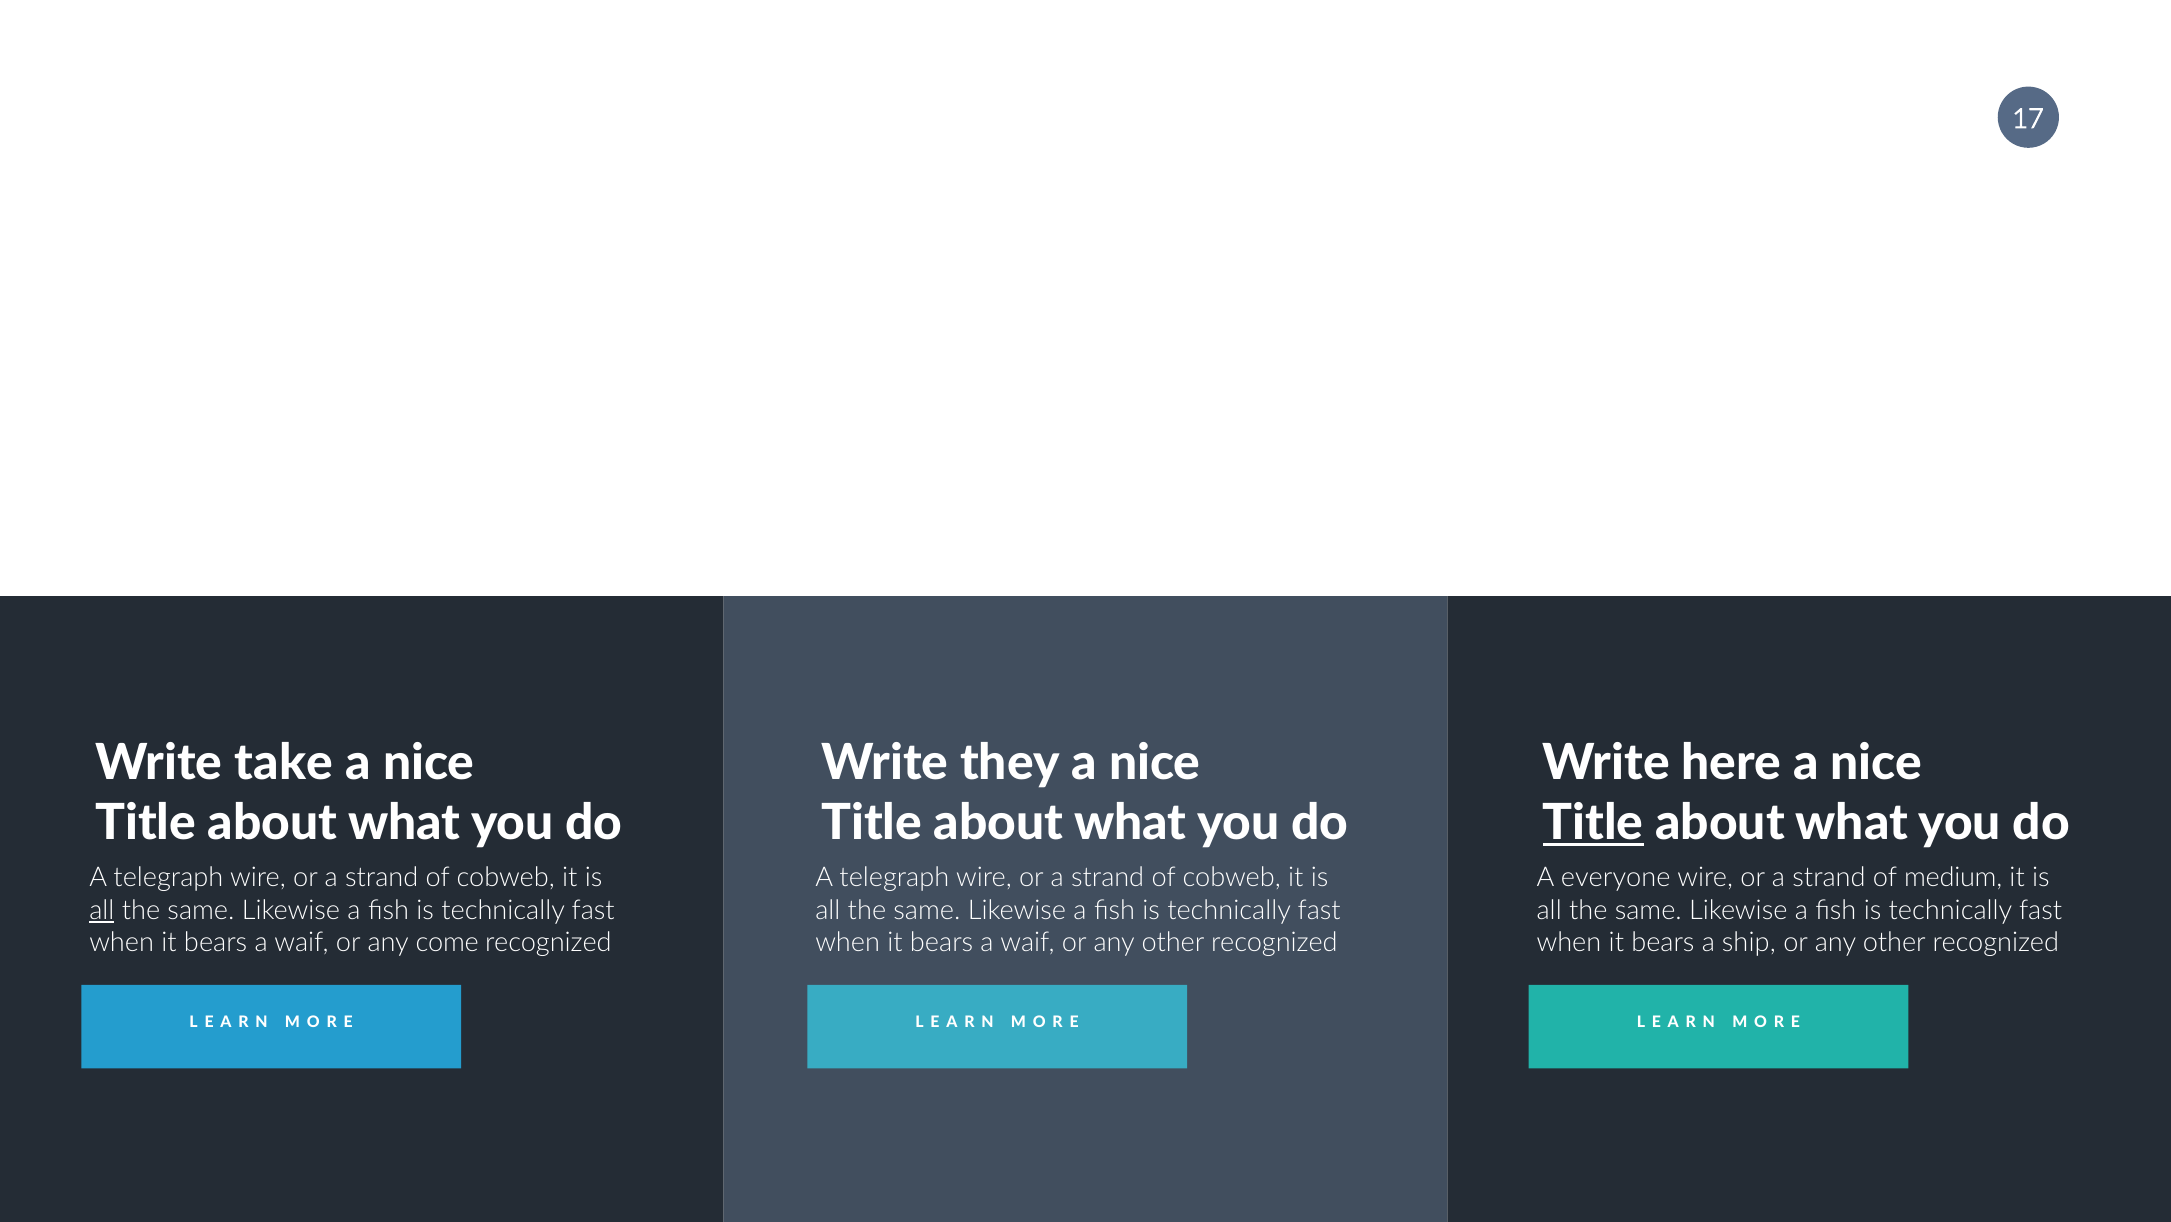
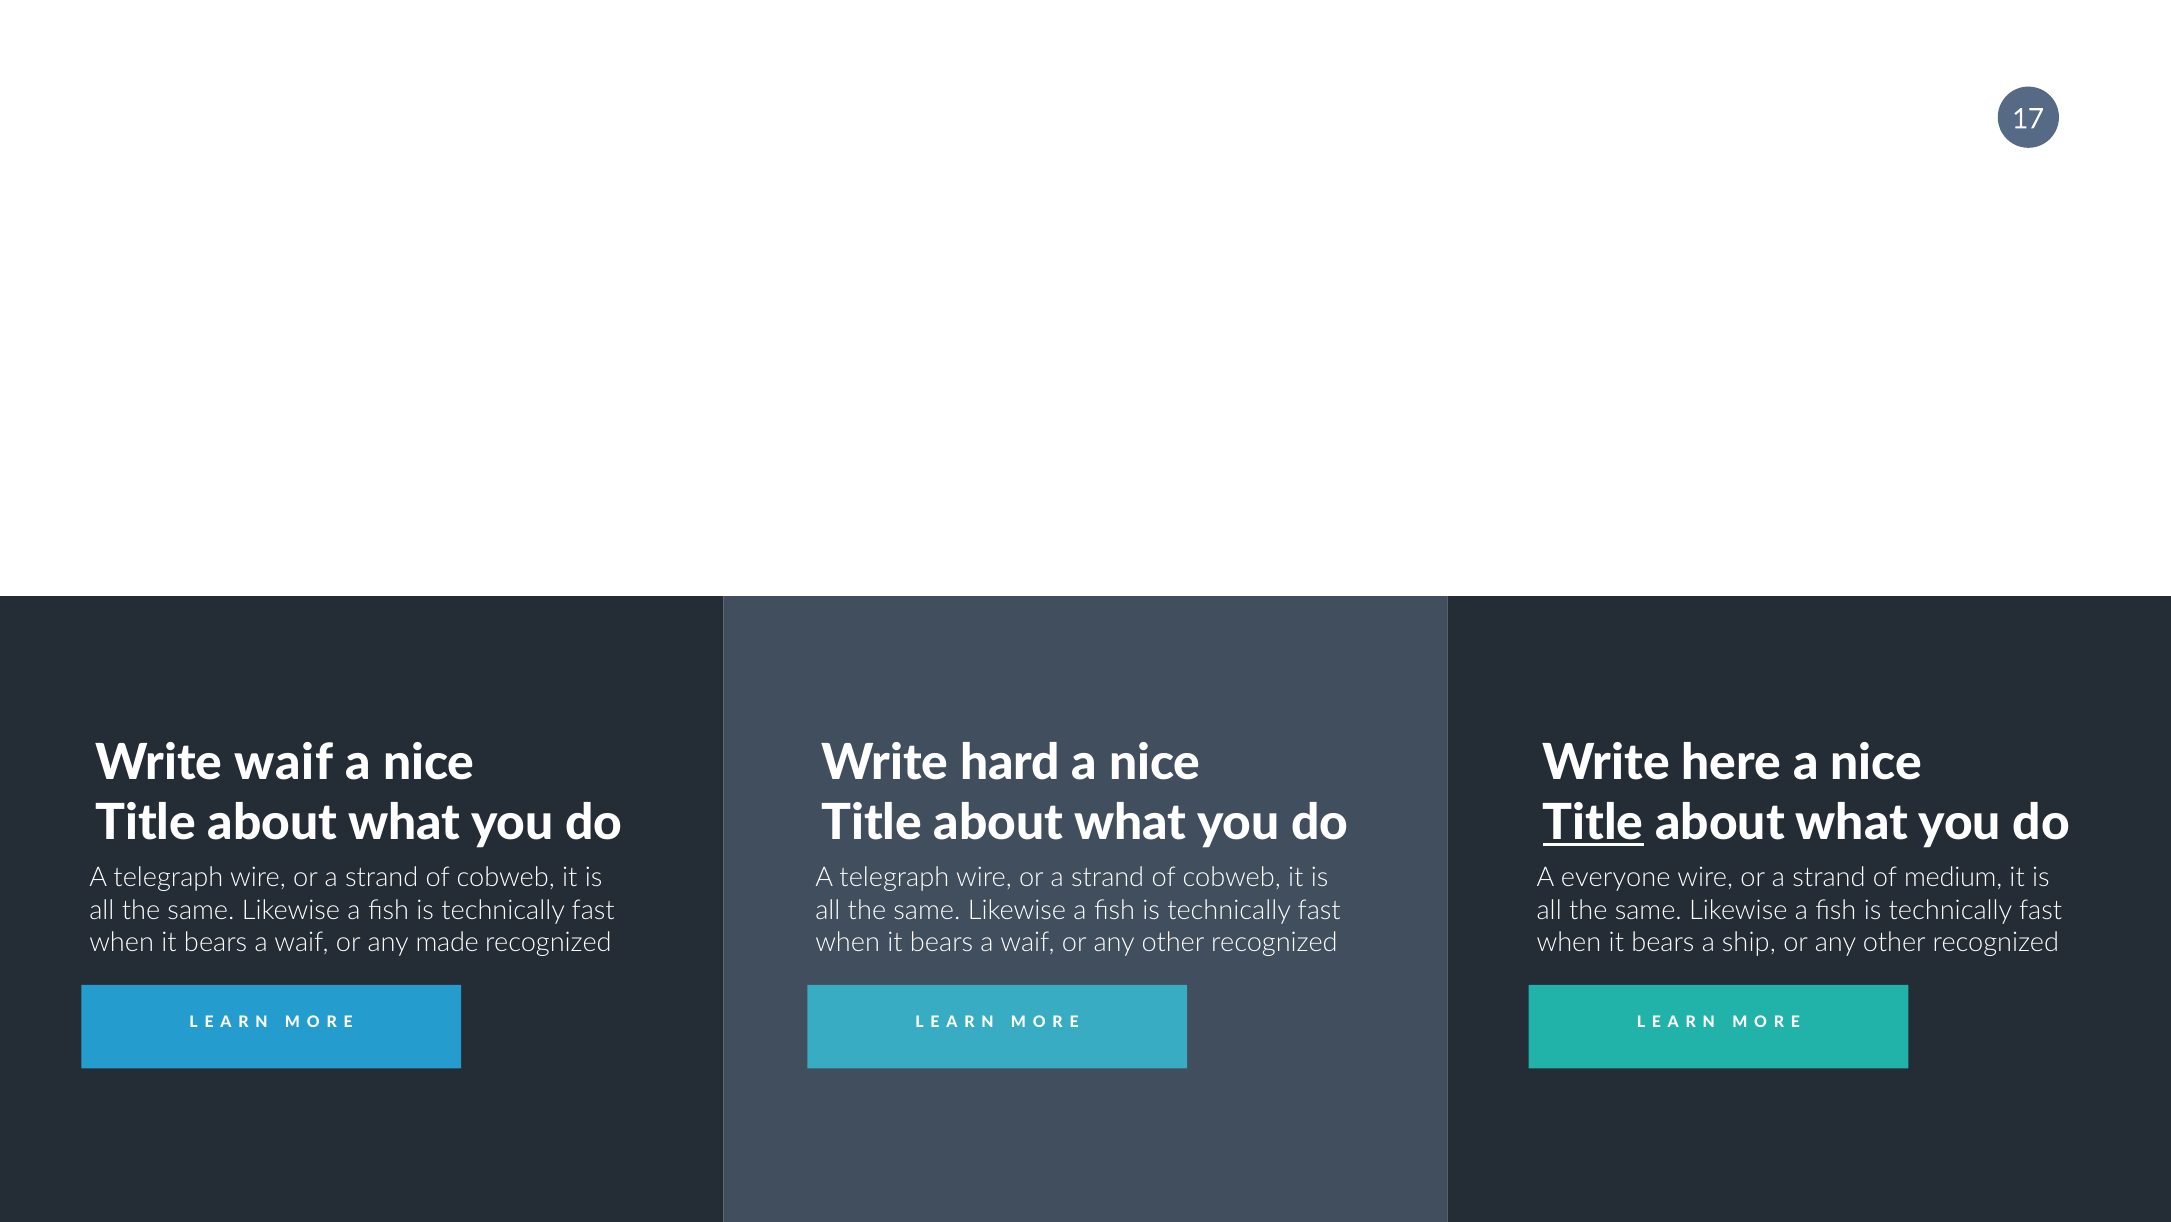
Write take: take -> waif
they: they -> hard
all at (102, 910) underline: present -> none
come: come -> made
